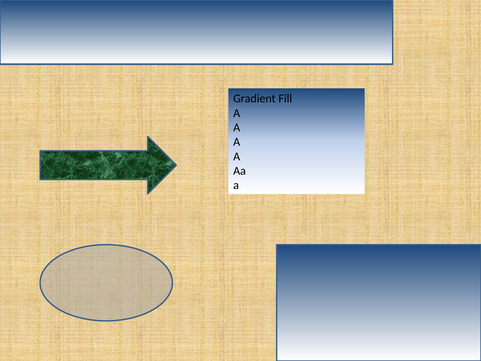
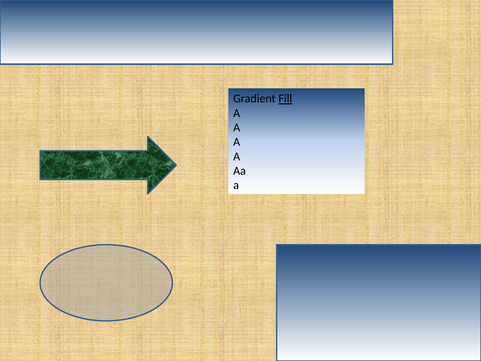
Fill underline: none -> present
